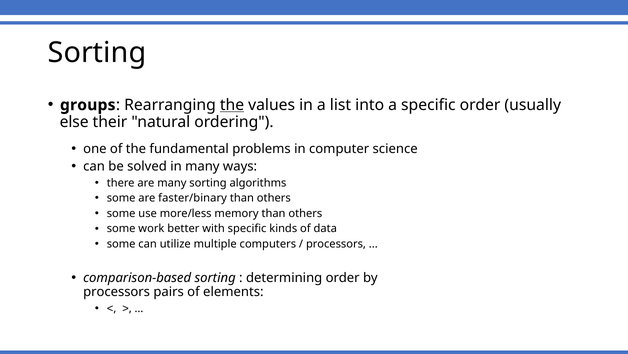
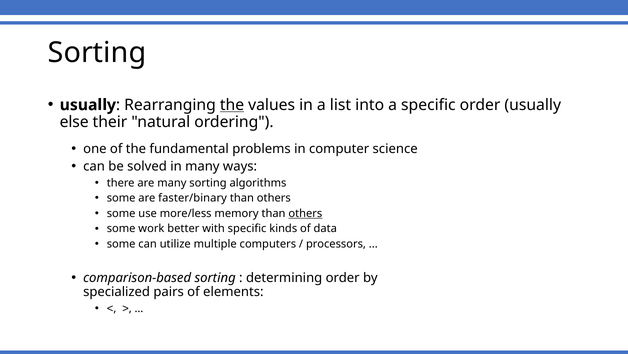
groups at (88, 105): groups -> usually
others at (305, 213) underline: none -> present
processors at (117, 291): processors -> specialized
